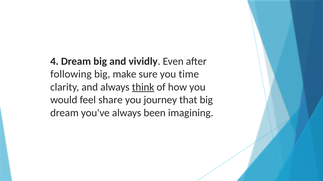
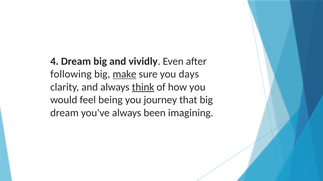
make underline: none -> present
time: time -> days
share: share -> being
